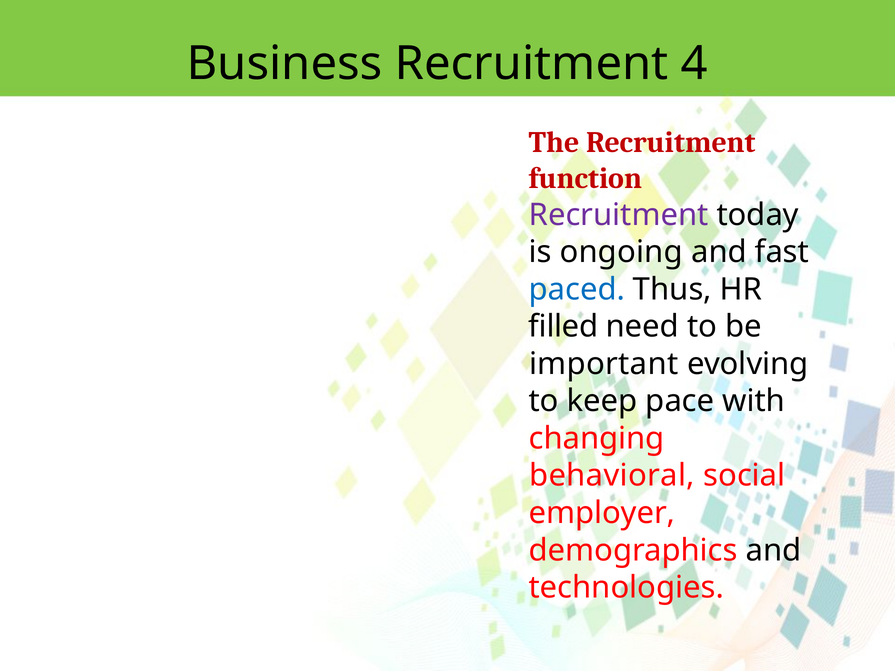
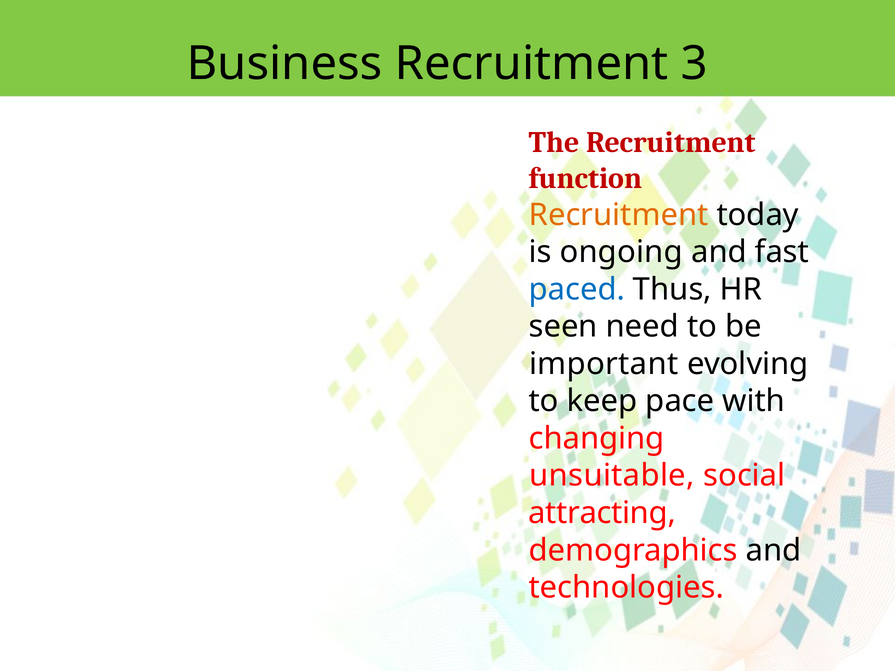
4: 4 -> 3
Recruitment at (619, 215) colour: purple -> orange
filled: filled -> seen
behavioral: behavioral -> unsuitable
employer: employer -> attracting
